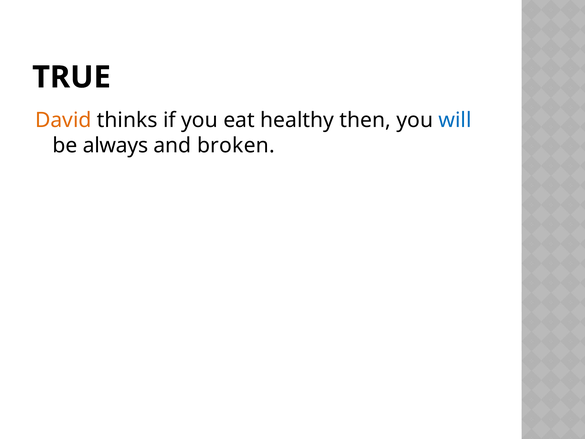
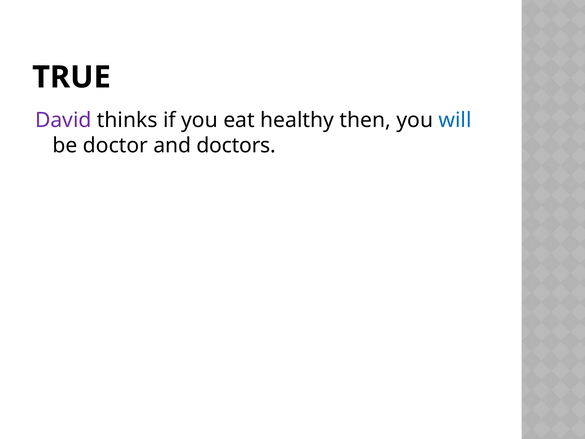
David colour: orange -> purple
always: always -> doctor
broken: broken -> doctors
